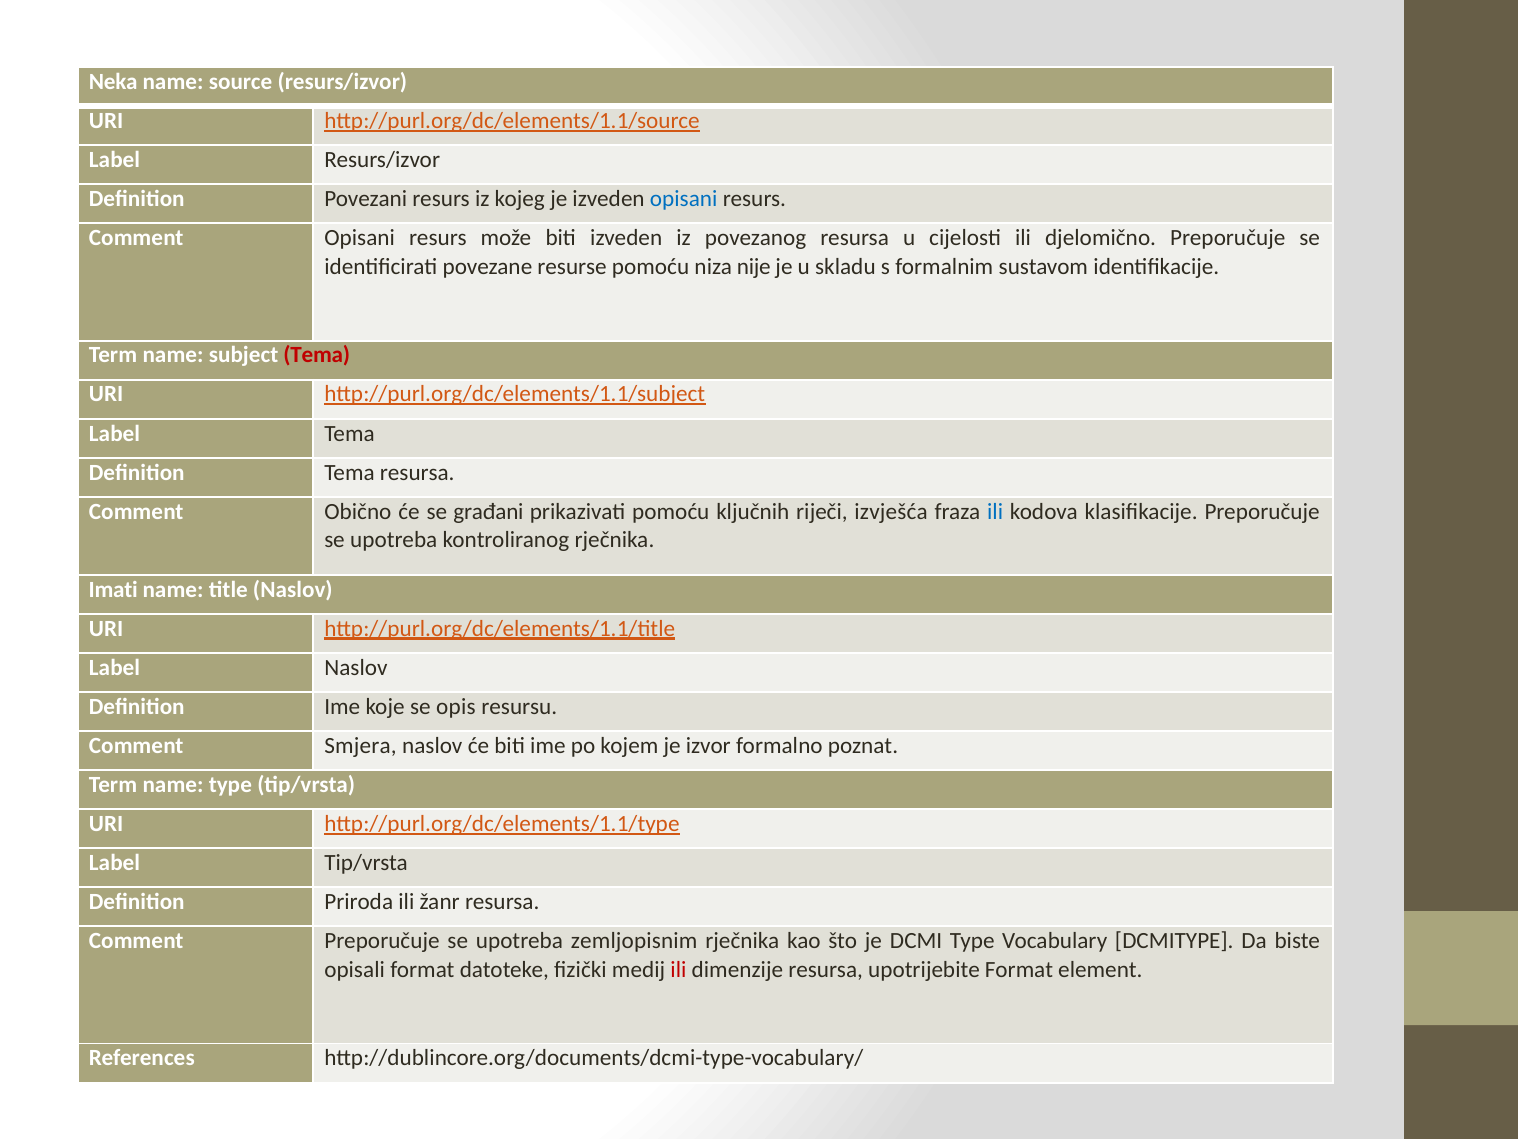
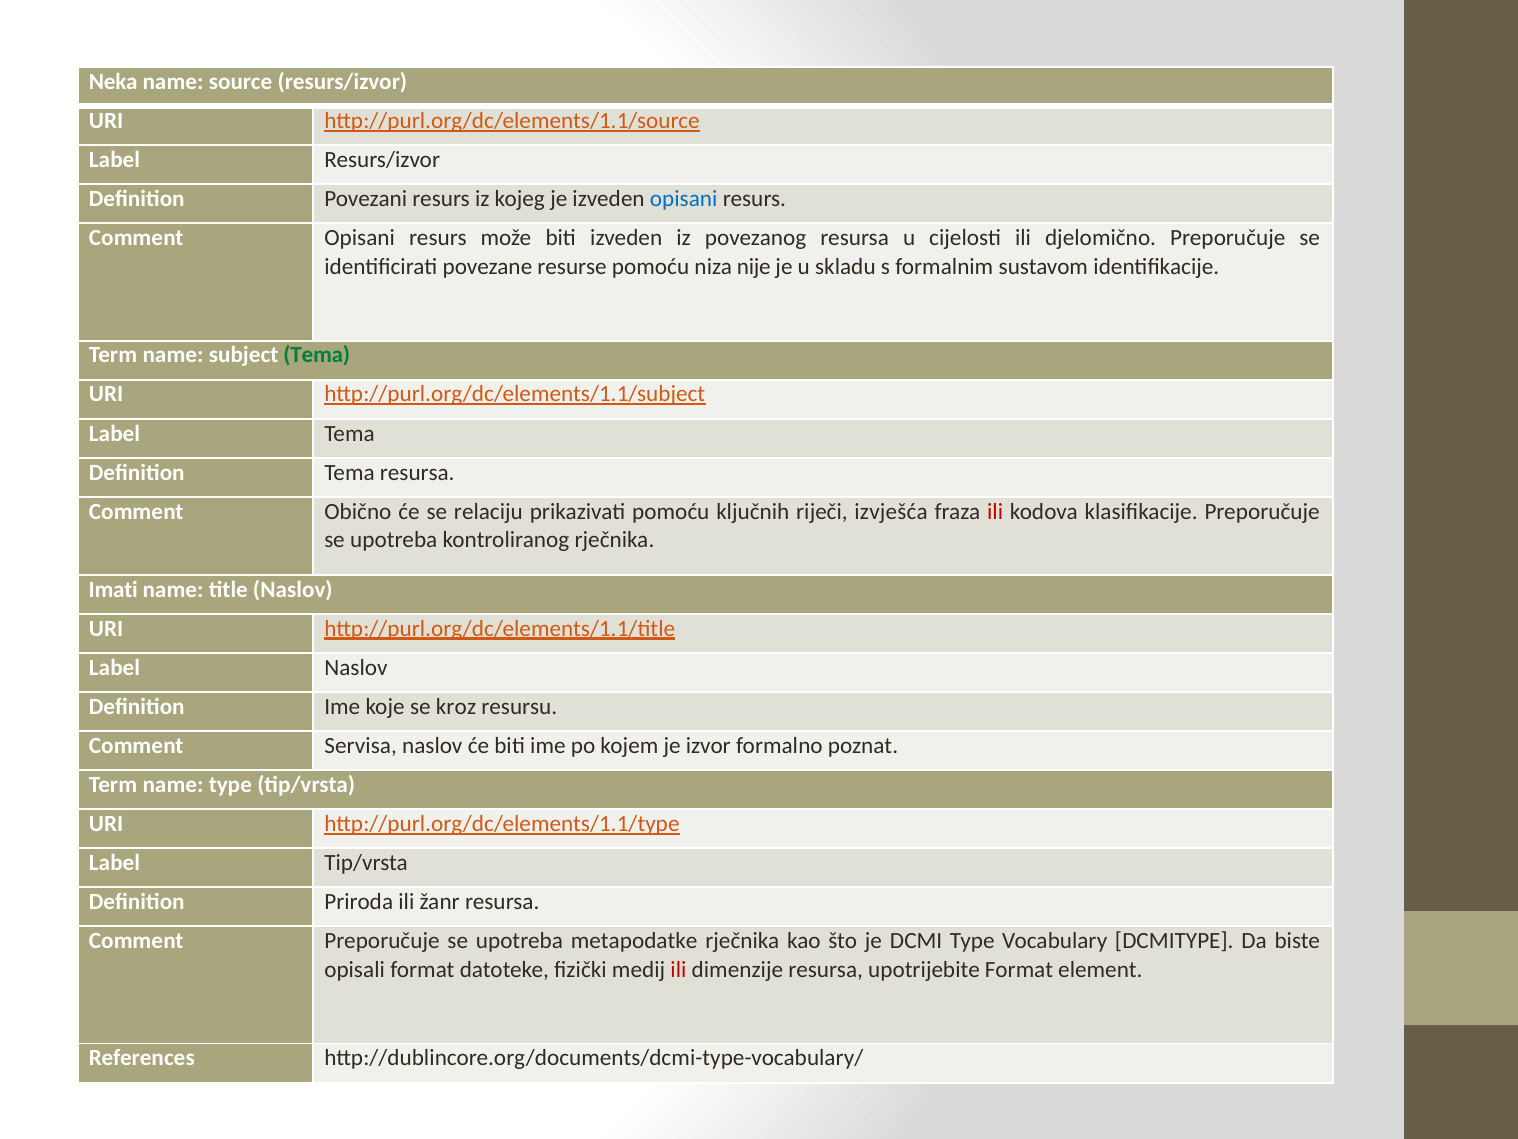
Tema at (317, 355) colour: red -> green
građani: građani -> relaciju
ili at (995, 511) colour: blue -> red
opis: opis -> kroz
Smjera: Smjera -> Servisa
zemljopisnim: zemljopisnim -> metapodatke
